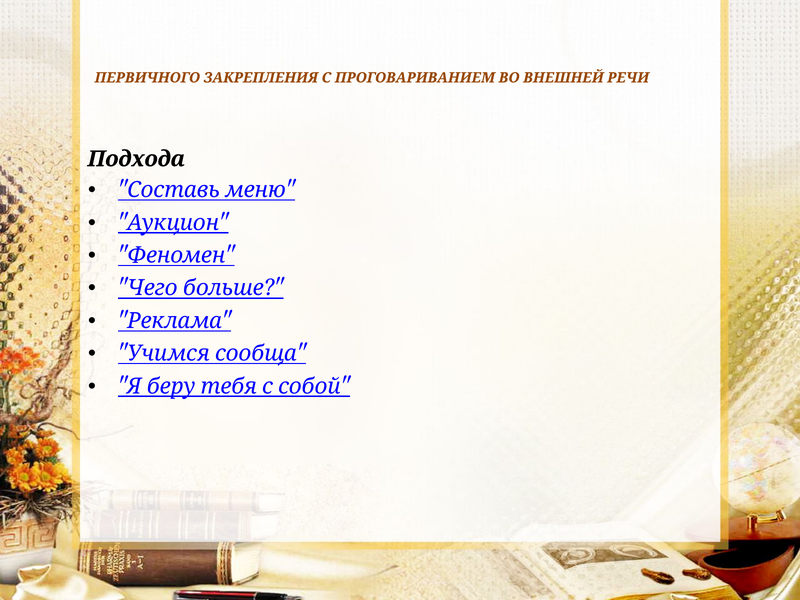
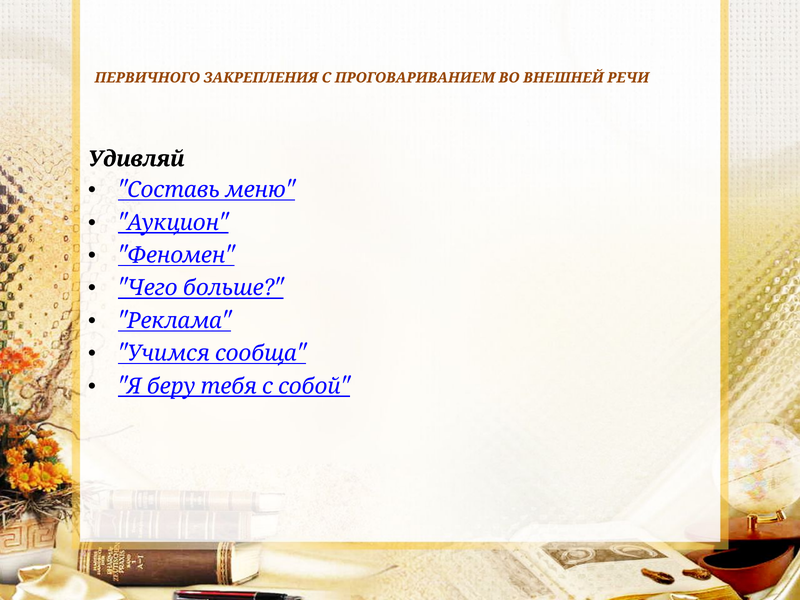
Подхода: Подхода -> Удивляй
